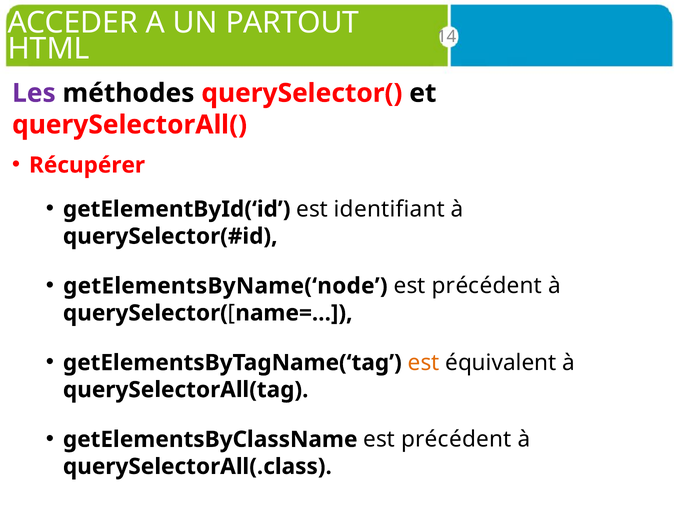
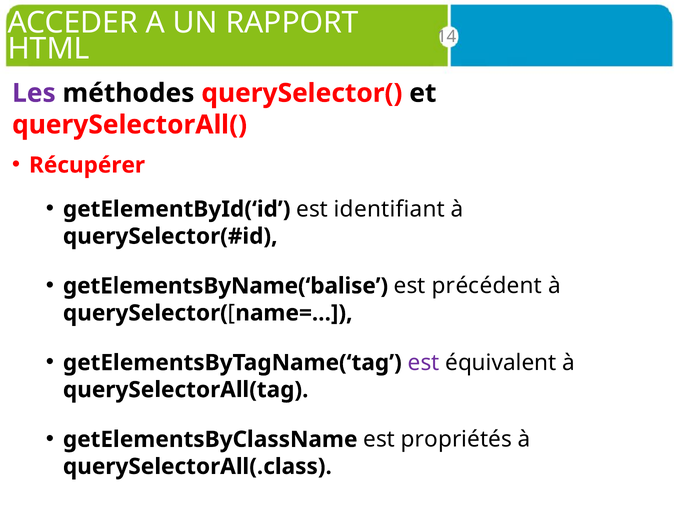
PARTOUT: PARTOUT -> RAPPORT
getElementsByName(‘node: getElementsByName(‘node -> getElementsByName(‘balise
est at (424, 363) colour: orange -> purple
getElementsByClassName est précédent: précédent -> propriétés
